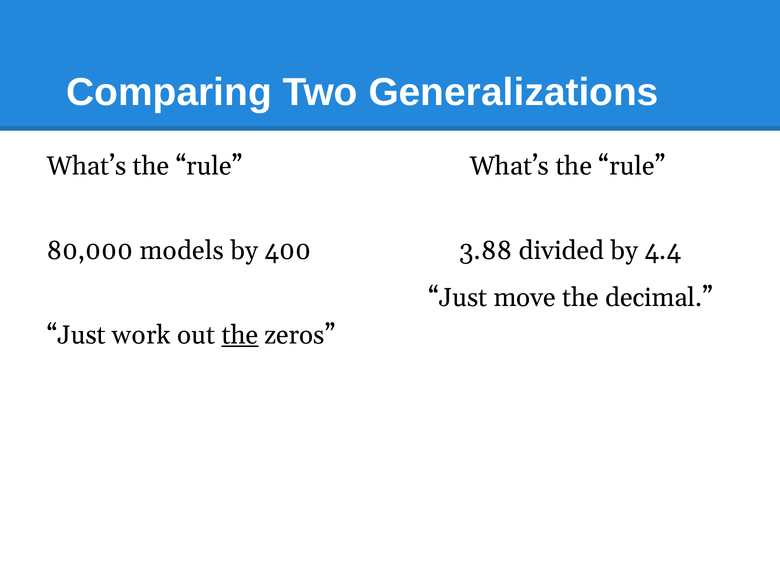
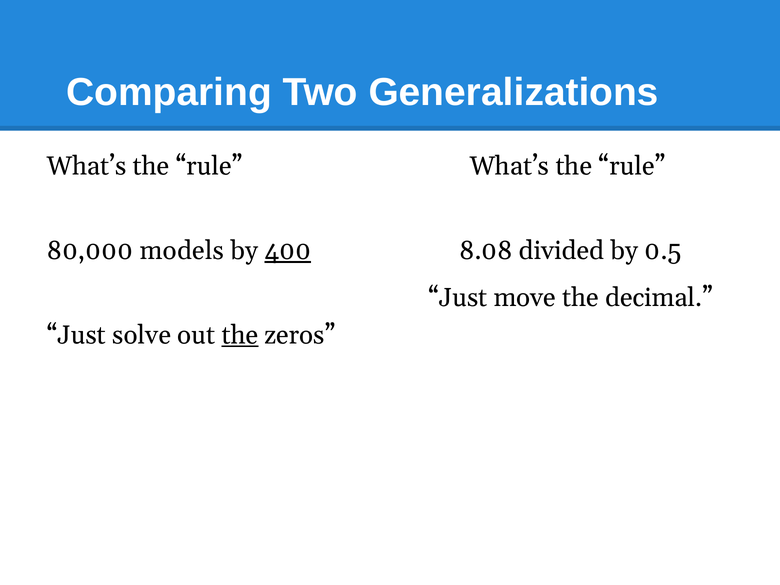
400 underline: none -> present
3.88: 3.88 -> 8.08
4.4: 4.4 -> 0.5
work: work -> solve
